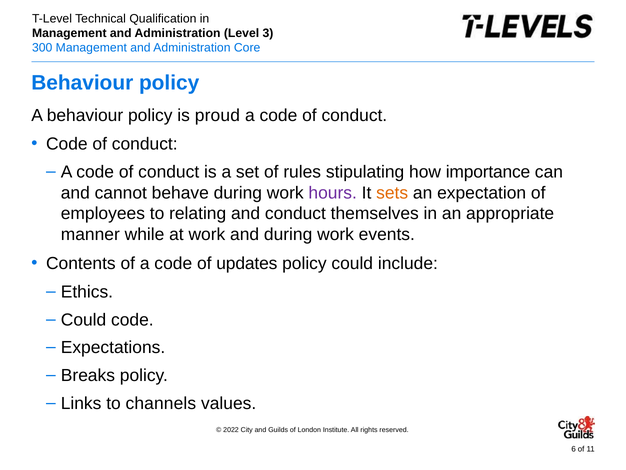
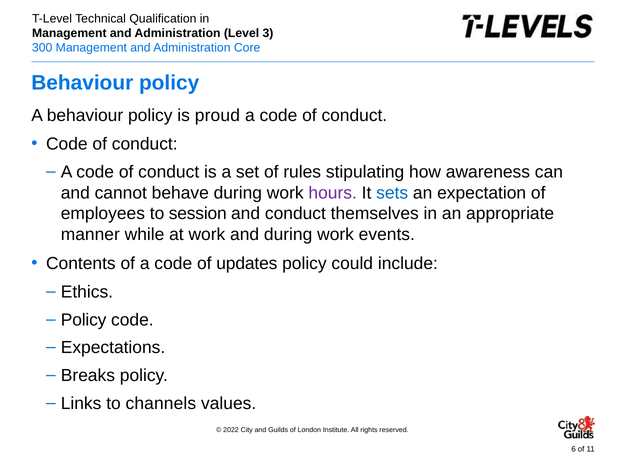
importance: importance -> awareness
sets colour: orange -> blue
relating: relating -> session
Could at (84, 320): Could -> Policy
